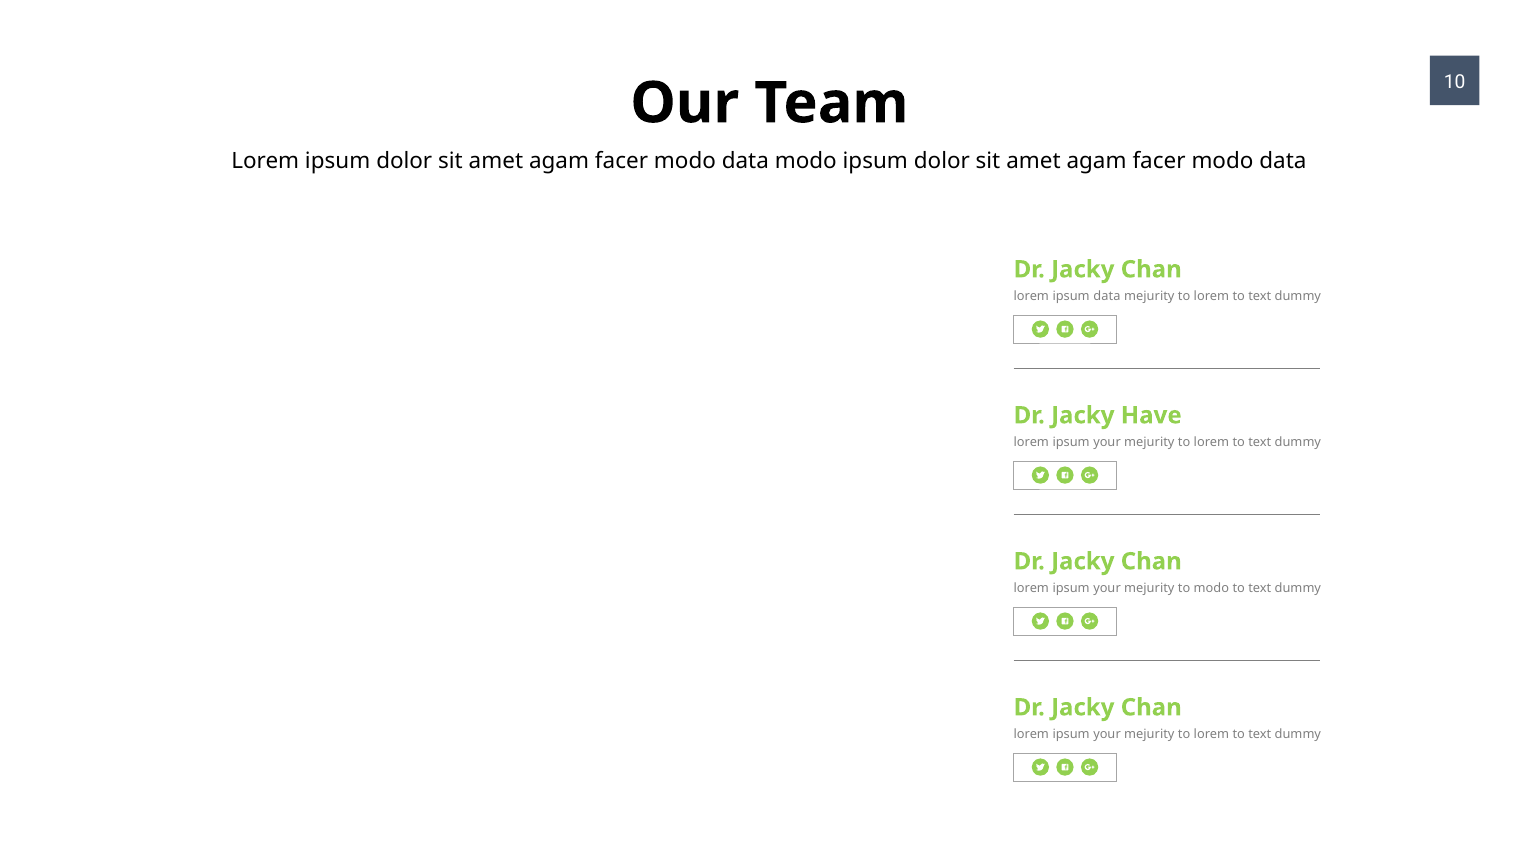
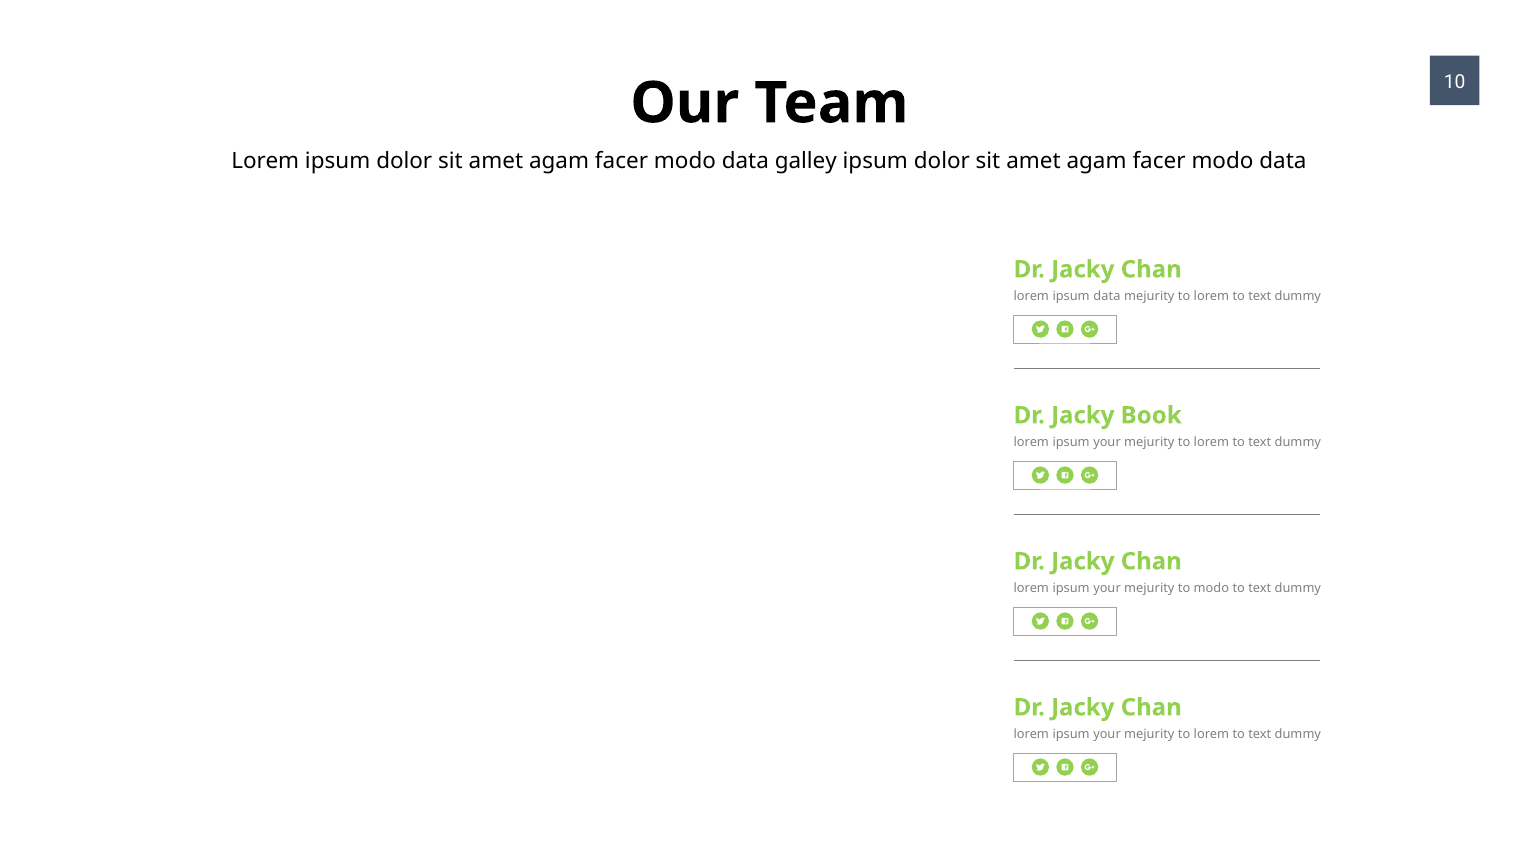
data modo: modo -> galley
Have: Have -> Book
